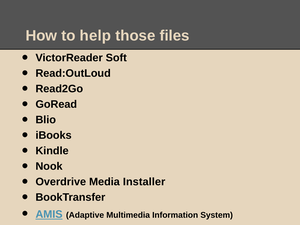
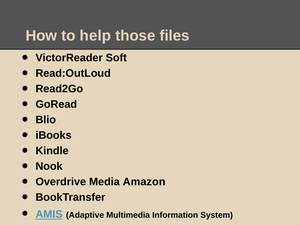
Installer: Installer -> Amazon
